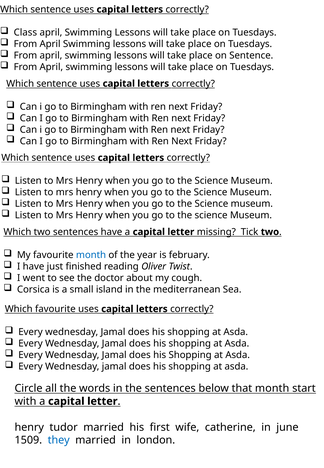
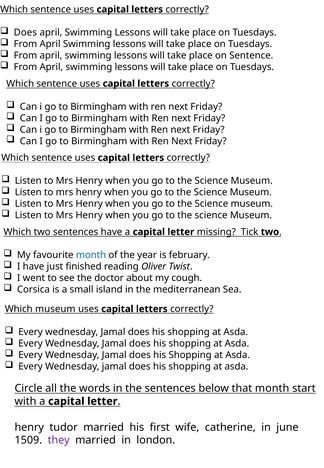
Class at (25, 32): Class -> Does
Which favourite: favourite -> museum
they colour: blue -> purple
